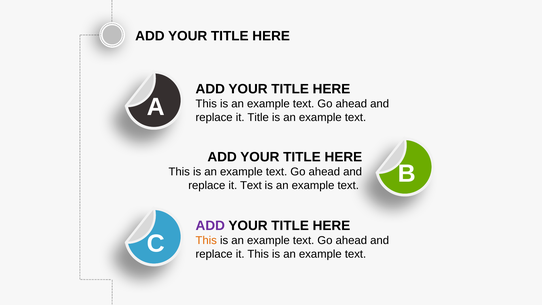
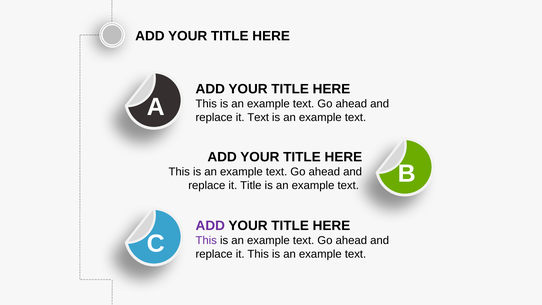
it Title: Title -> Text
it Text: Text -> Title
This at (206, 240) colour: orange -> purple
